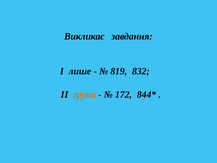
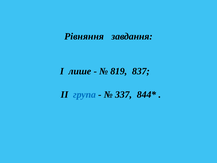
Викликає: Викликає -> Рівняння
832: 832 -> 837
група colour: orange -> blue
172: 172 -> 337
